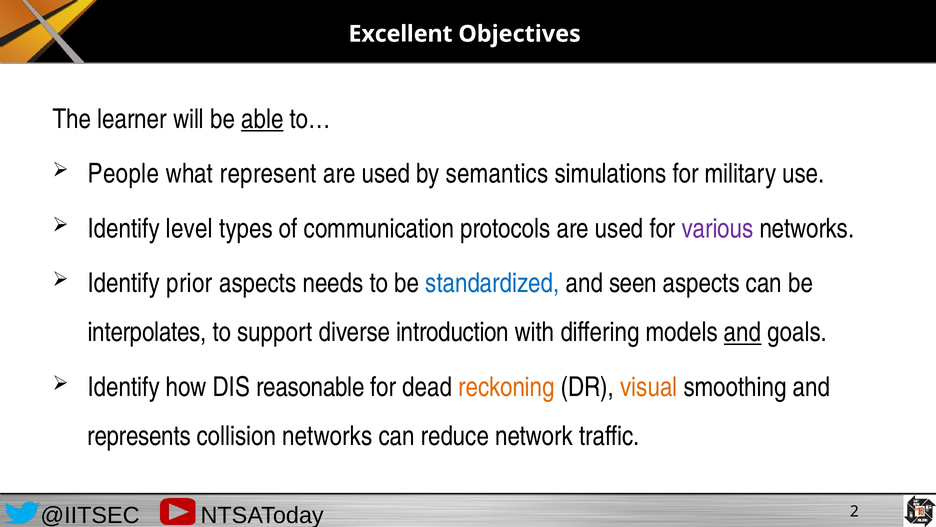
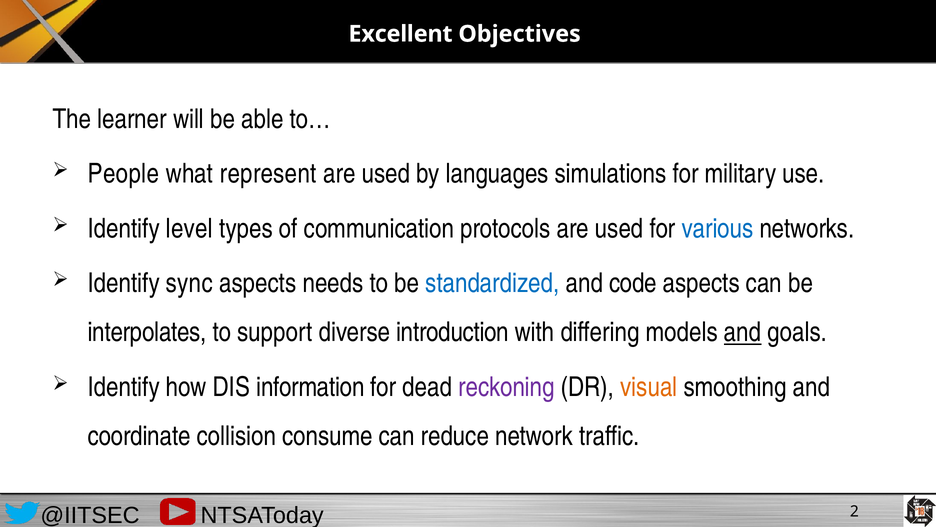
able underline: present -> none
semantics: semantics -> languages
various colour: purple -> blue
prior: prior -> sync
seen: seen -> code
reasonable: reasonable -> information
reckoning colour: orange -> purple
represents: represents -> coordinate
collision networks: networks -> consume
